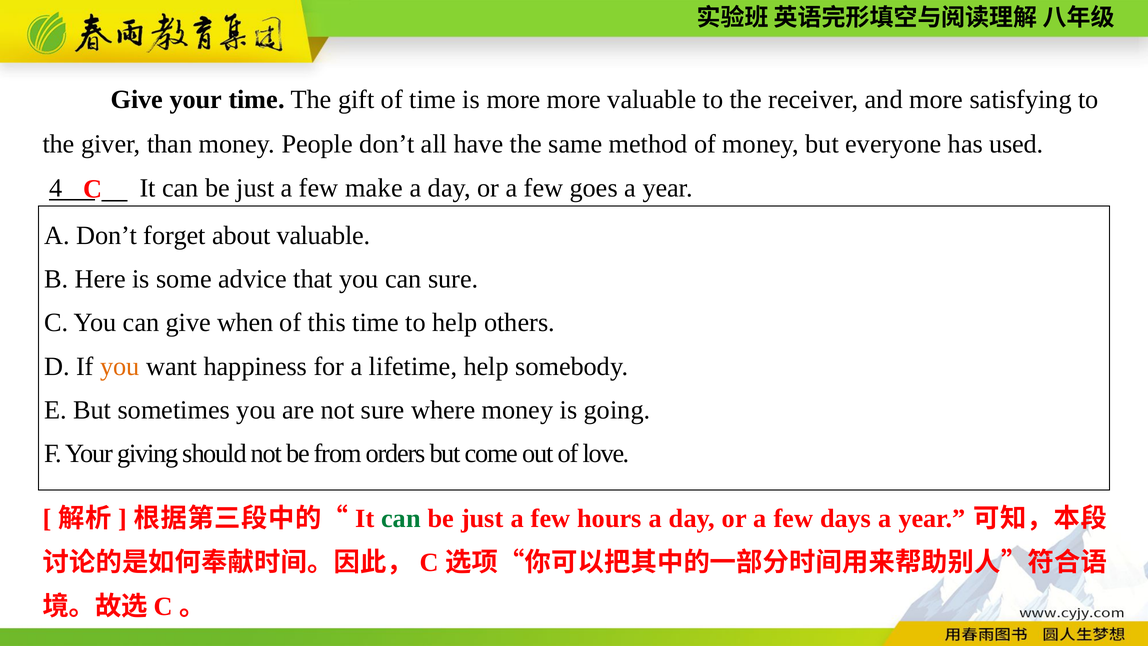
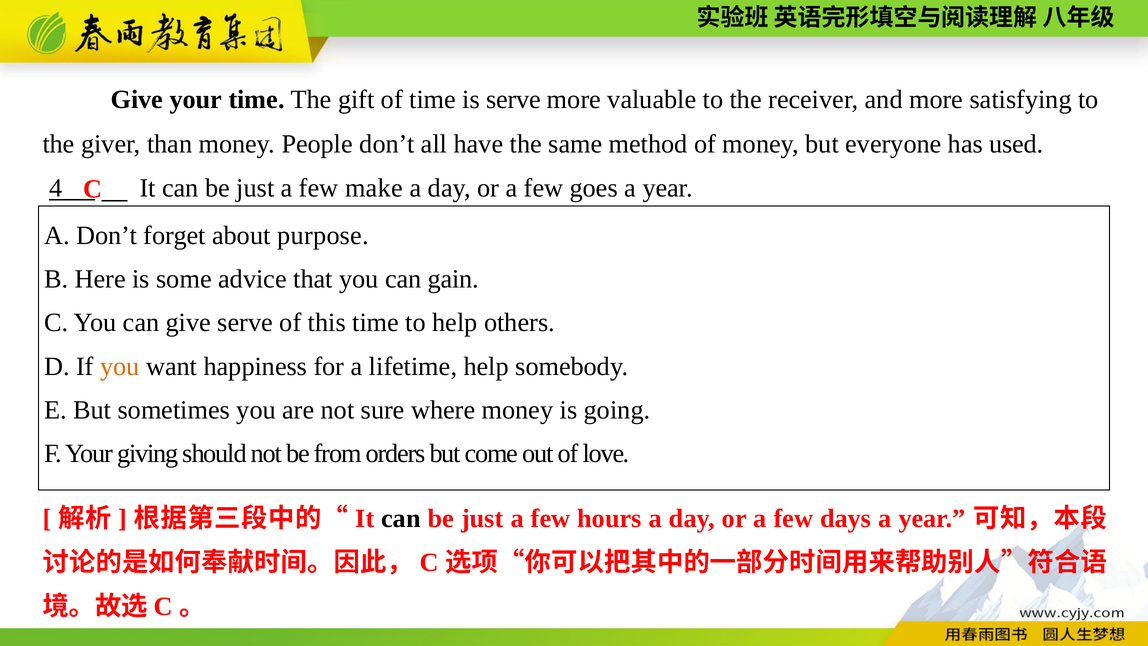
is more: more -> serve
about valuable: valuable -> purpose
can sure: sure -> gain
give when: when -> serve
can at (401, 518) colour: green -> black
